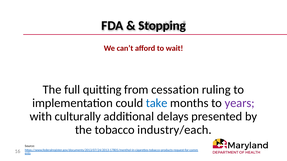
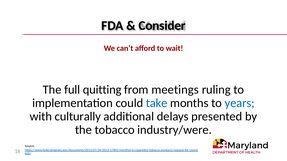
Stopping: Stopping -> Consider
cessation: cessation -> meetings
years colour: purple -> blue
industry/each: industry/each -> industry/were
